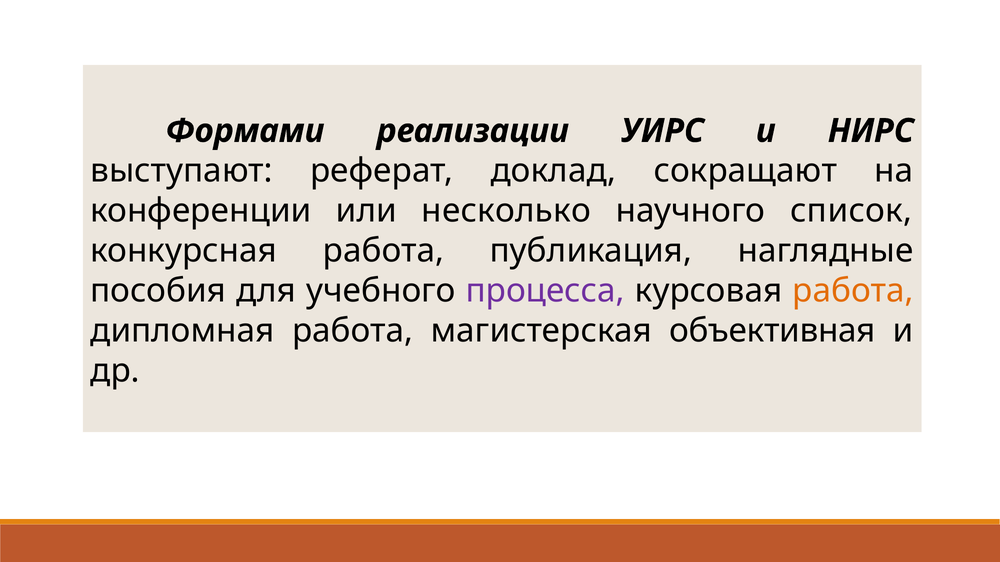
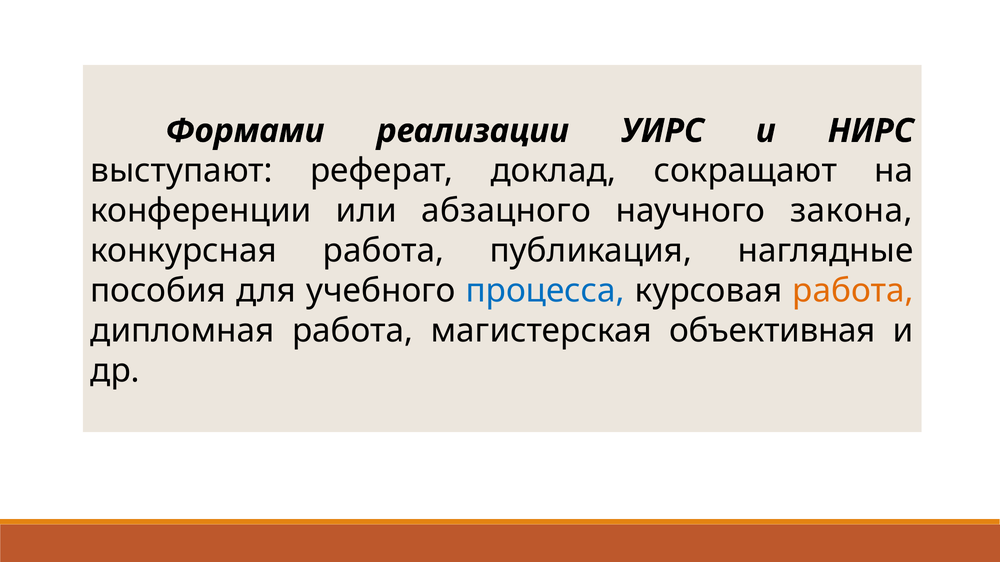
несколько: несколько -> абзацного
список: список -> закона
процесса colour: purple -> blue
